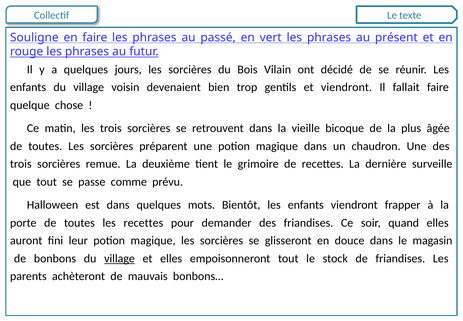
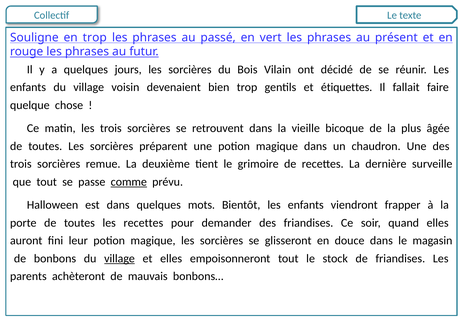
en faire: faire -> trop
et viendront: viendront -> étiquettes
comme underline: none -> present
